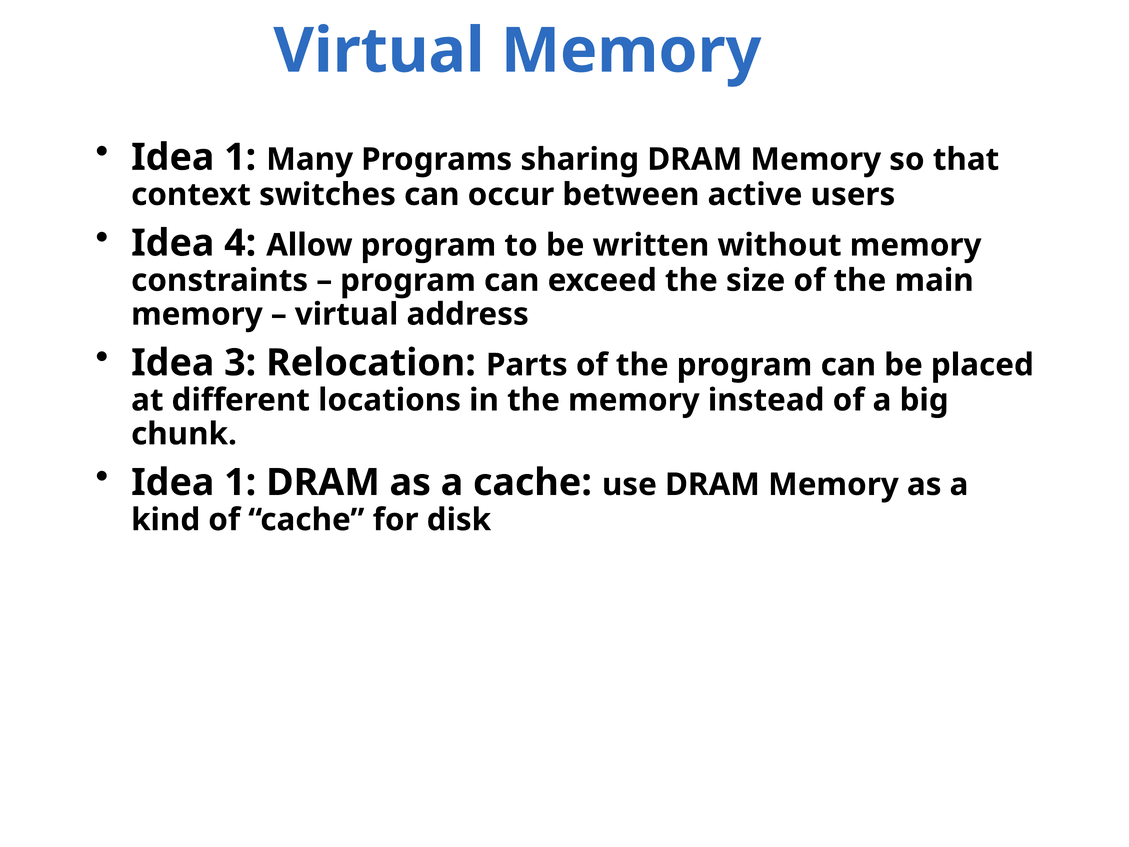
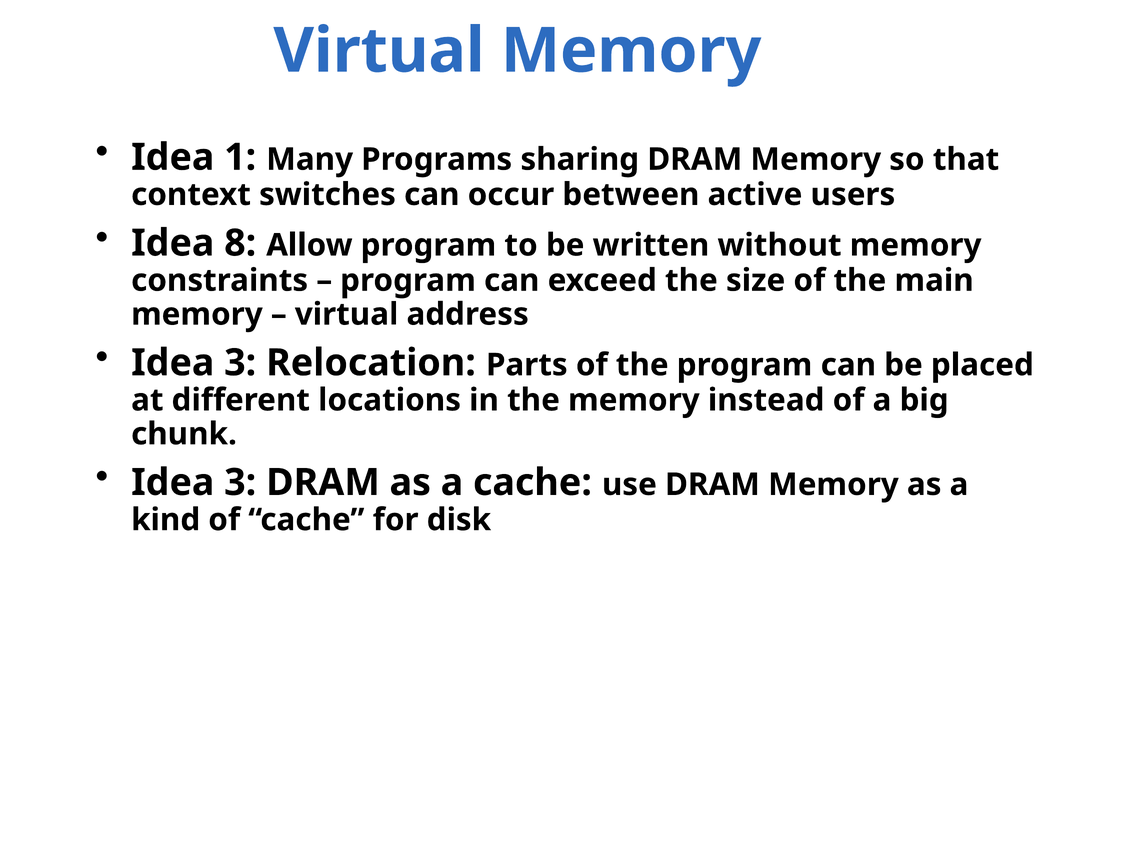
4: 4 -> 8
1 at (240, 482): 1 -> 3
